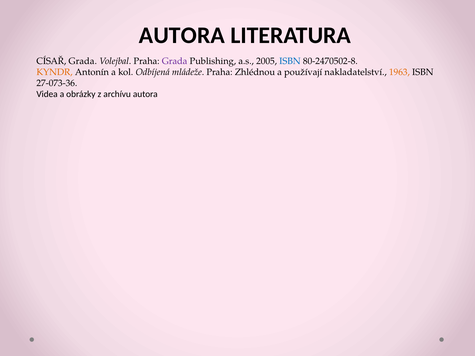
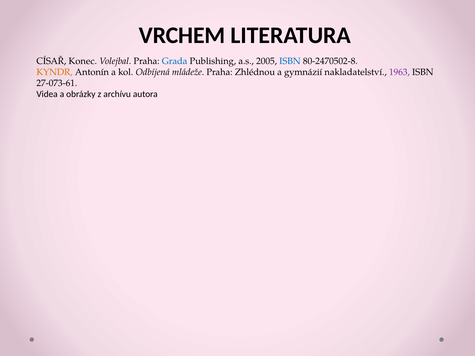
AUTORA at (182, 36): AUTORA -> VRCHEM
CÍSAŘ Grada: Grada -> Konec
Grada at (175, 61) colour: purple -> blue
používají: používají -> gymnázií
1963 colour: orange -> purple
27-073-36: 27-073-36 -> 27-073-61
